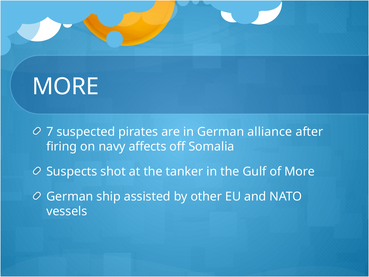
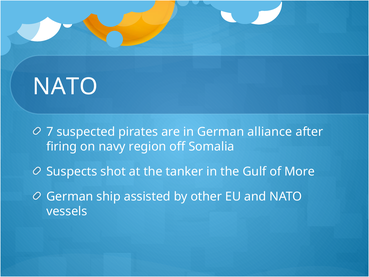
MORE at (65, 86): MORE -> NATO
affects: affects -> region
